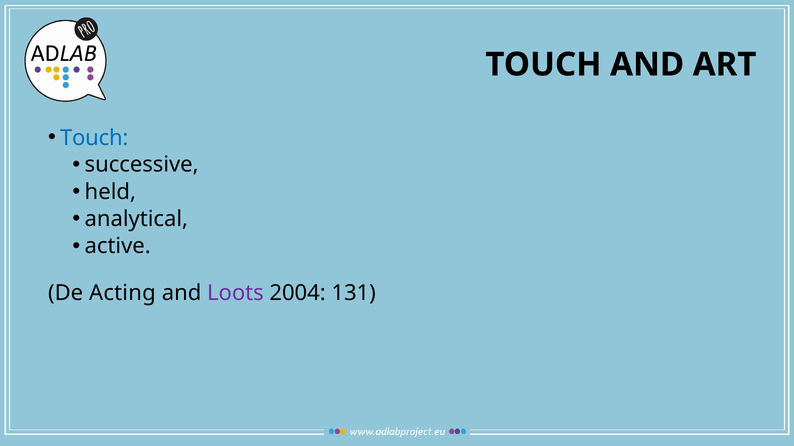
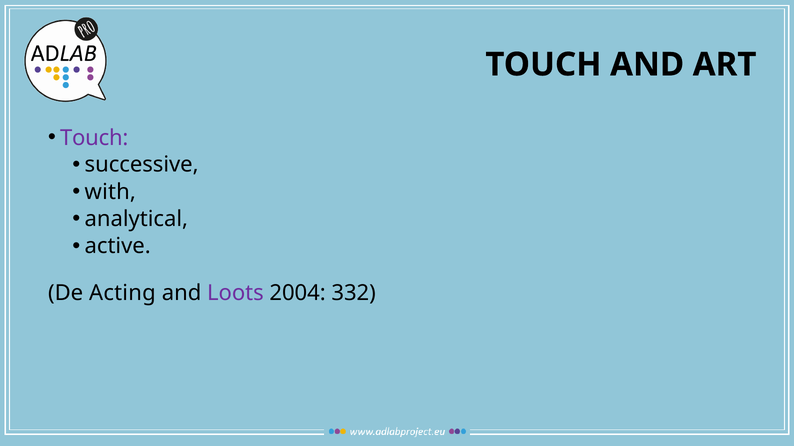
Touch at (94, 138) colour: blue -> purple
held: held -> with
131: 131 -> 332
